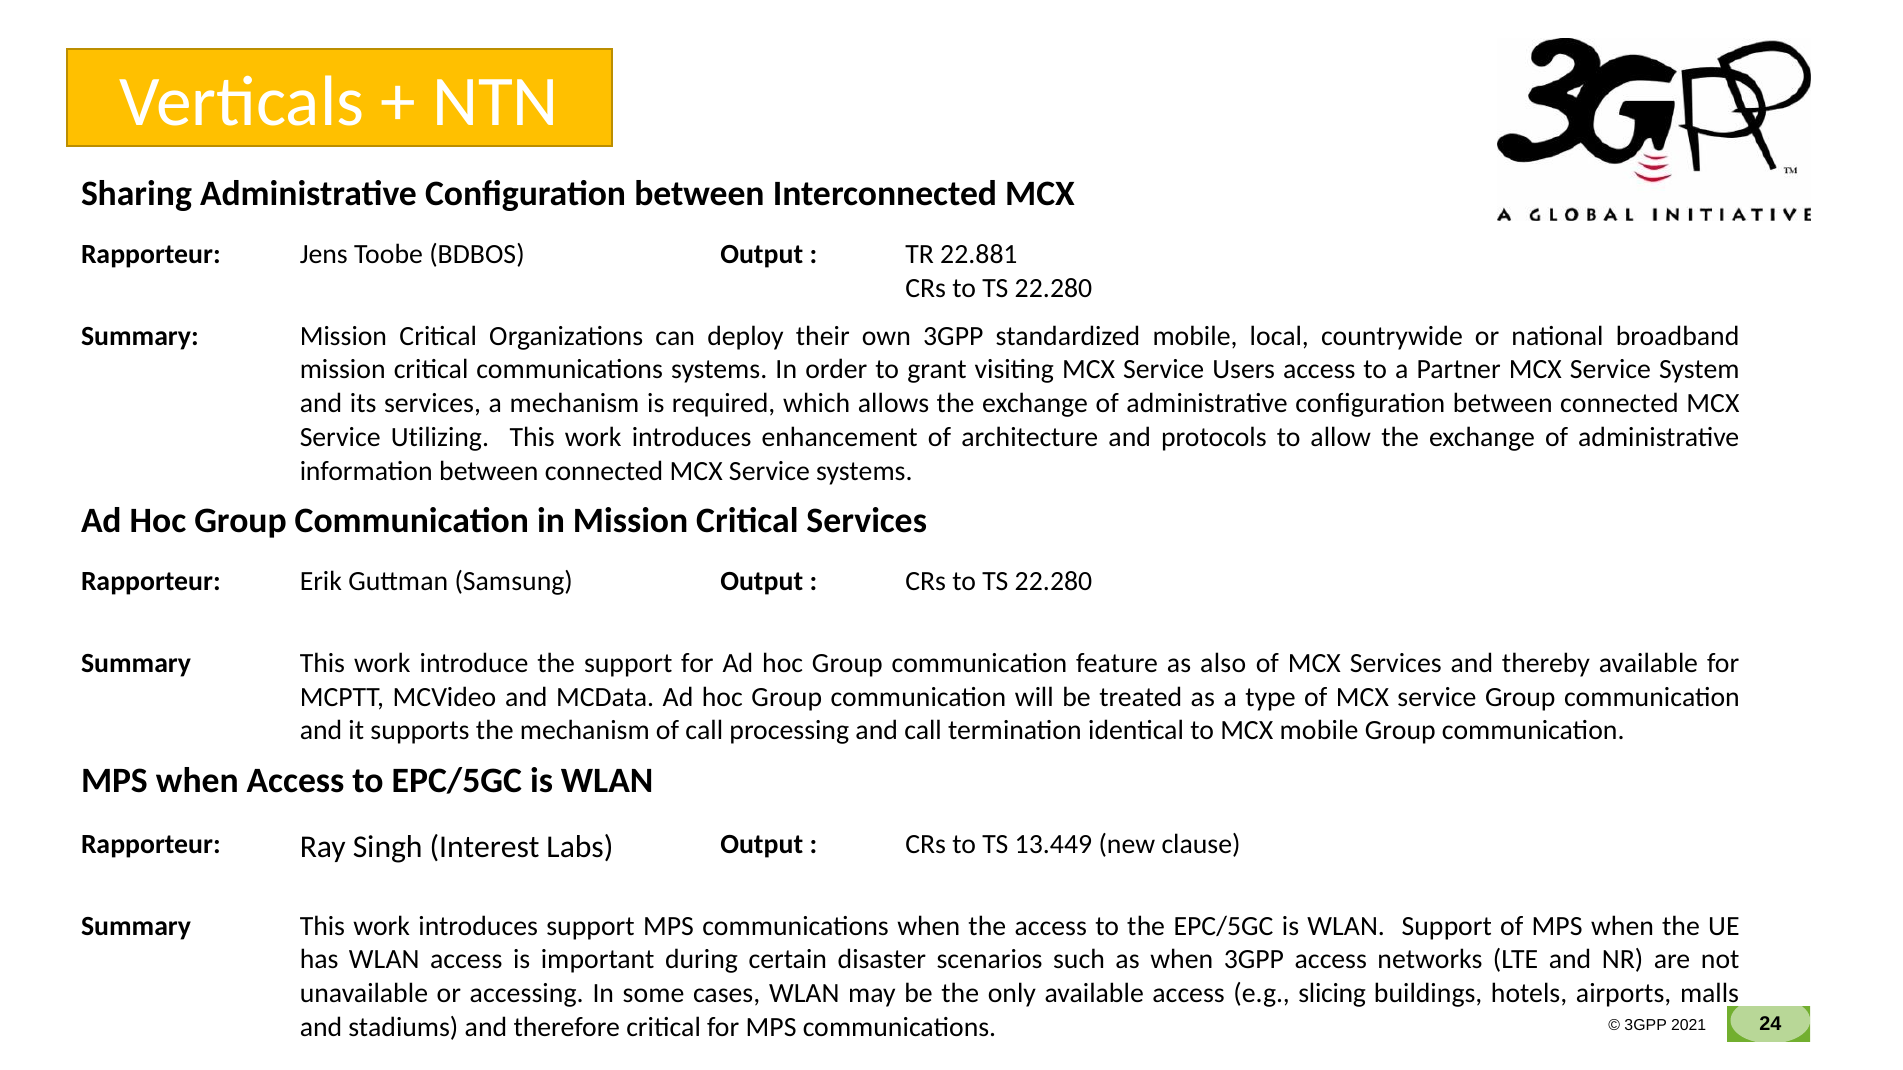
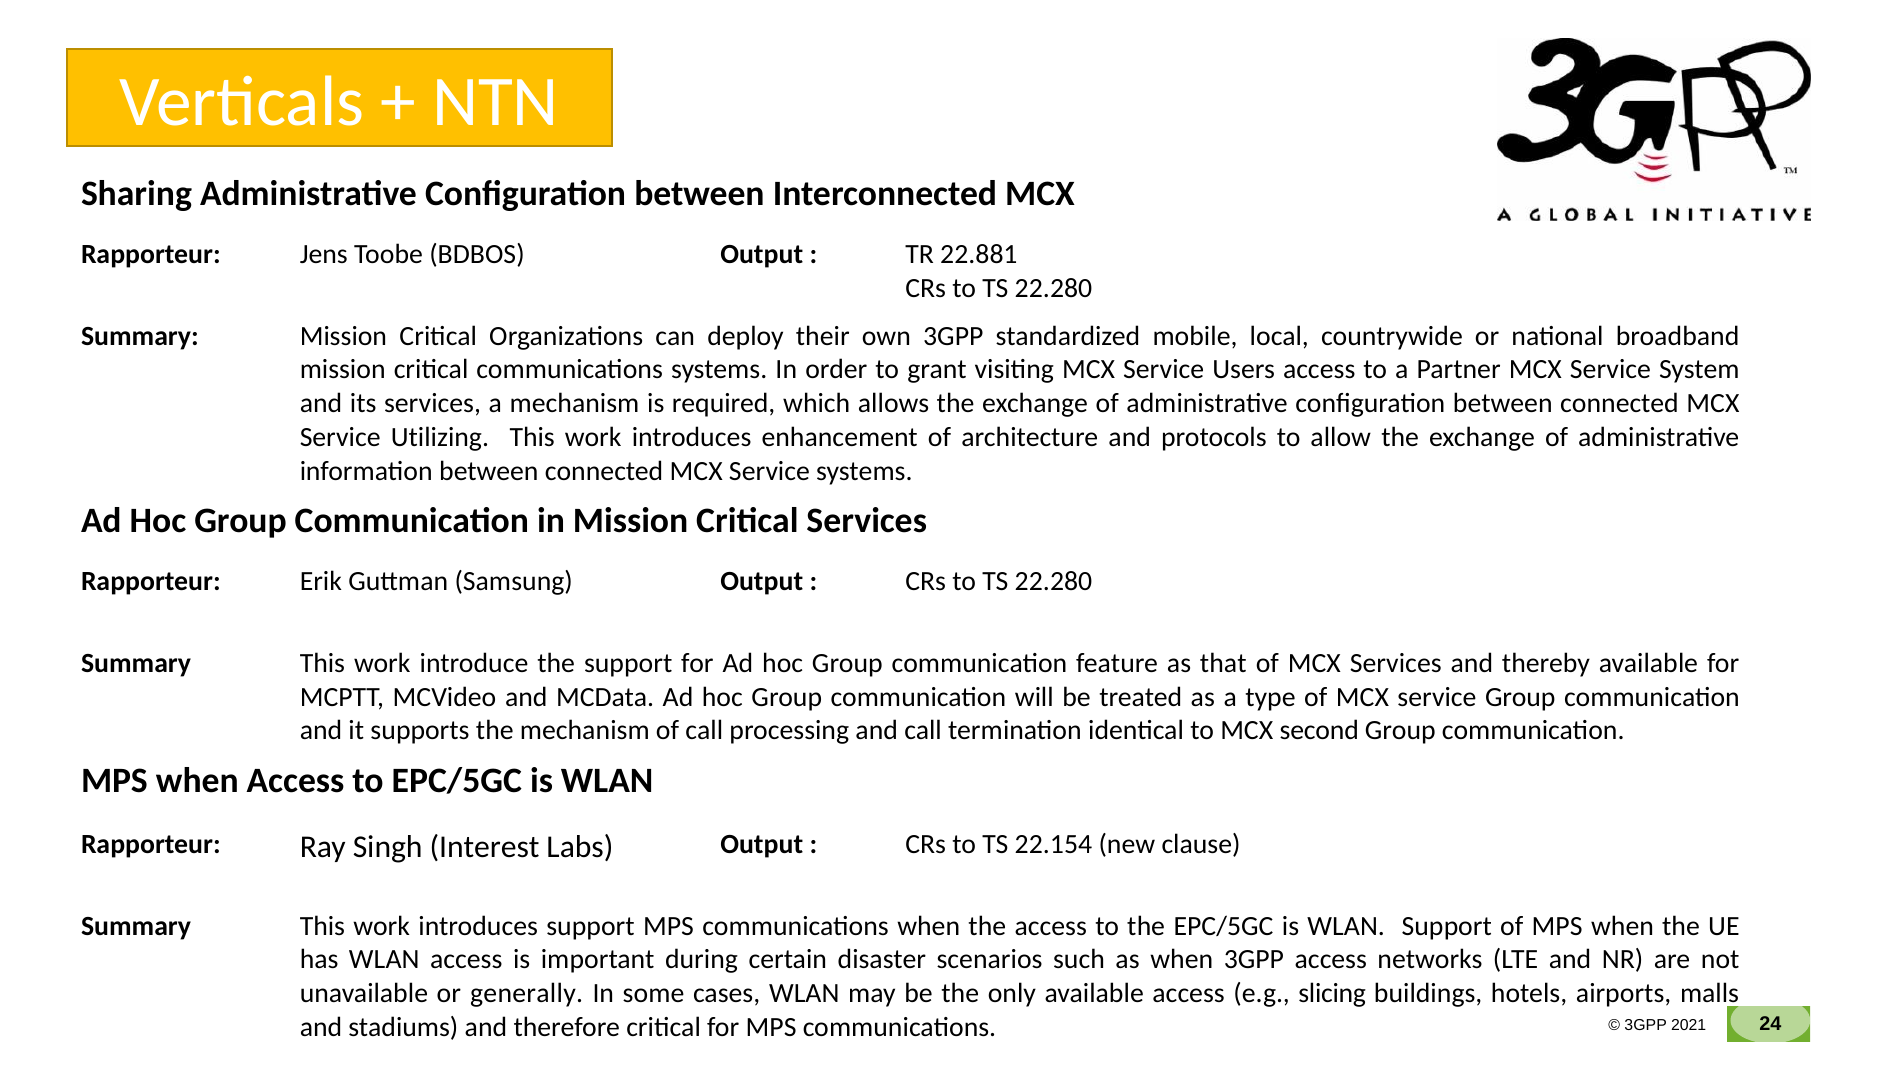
also: also -> that
MCX mobile: mobile -> second
13.449: 13.449 -> 22.154
accessing: accessing -> generally
